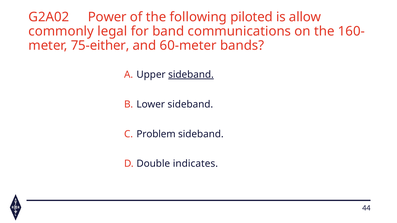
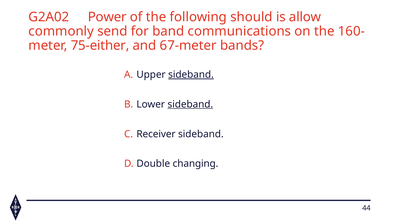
piloted: piloted -> should
legal: legal -> send
60-meter: 60-meter -> 67-meter
sideband at (190, 104) underline: none -> present
Problem: Problem -> Receiver
indicates: indicates -> changing
